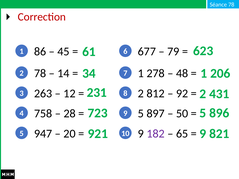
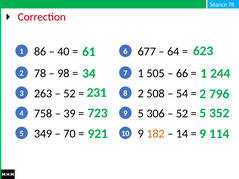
45: 45 -> 40
79: 79 -> 64
206: 206 -> 244
14: 14 -> 98
278: 278 -> 505
48: 48 -> 66
431: 431 -> 796
12 at (70, 94): 12 -> 52
812: 812 -> 508
92: 92 -> 54
896: 896 -> 352
28: 28 -> 39
897: 897 -> 306
50 at (182, 114): 50 -> 52
821: 821 -> 114
947: 947 -> 349
20: 20 -> 70
182 colour: purple -> orange
65: 65 -> 14
